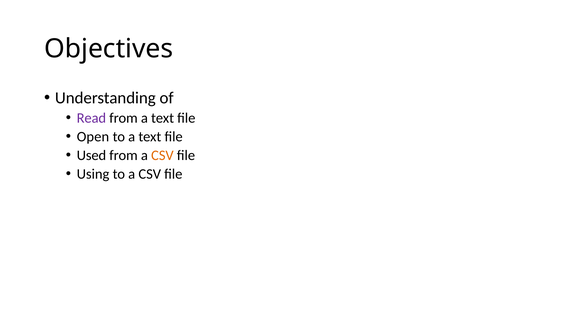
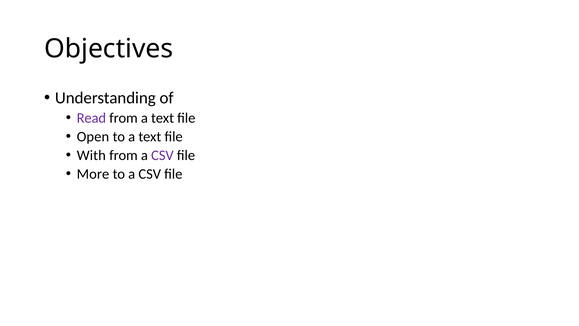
Used: Used -> With
CSV at (162, 155) colour: orange -> purple
Using: Using -> More
